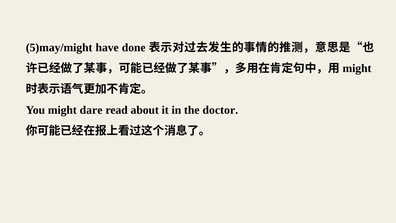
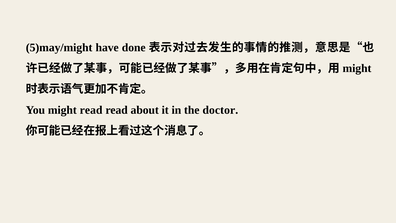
might dare: dare -> read
